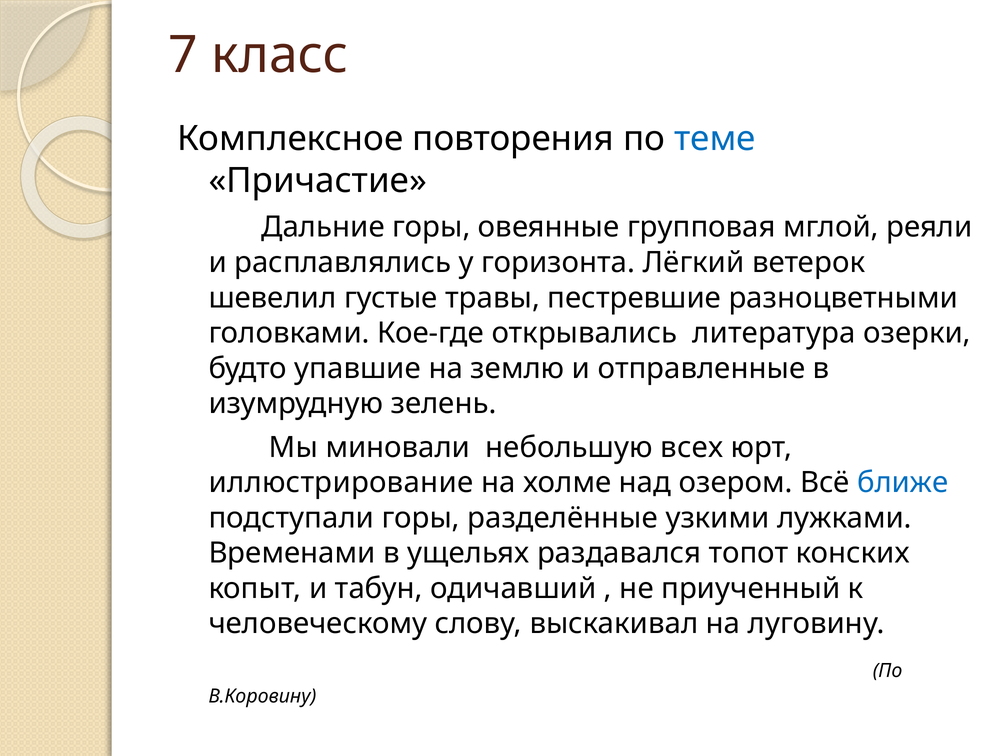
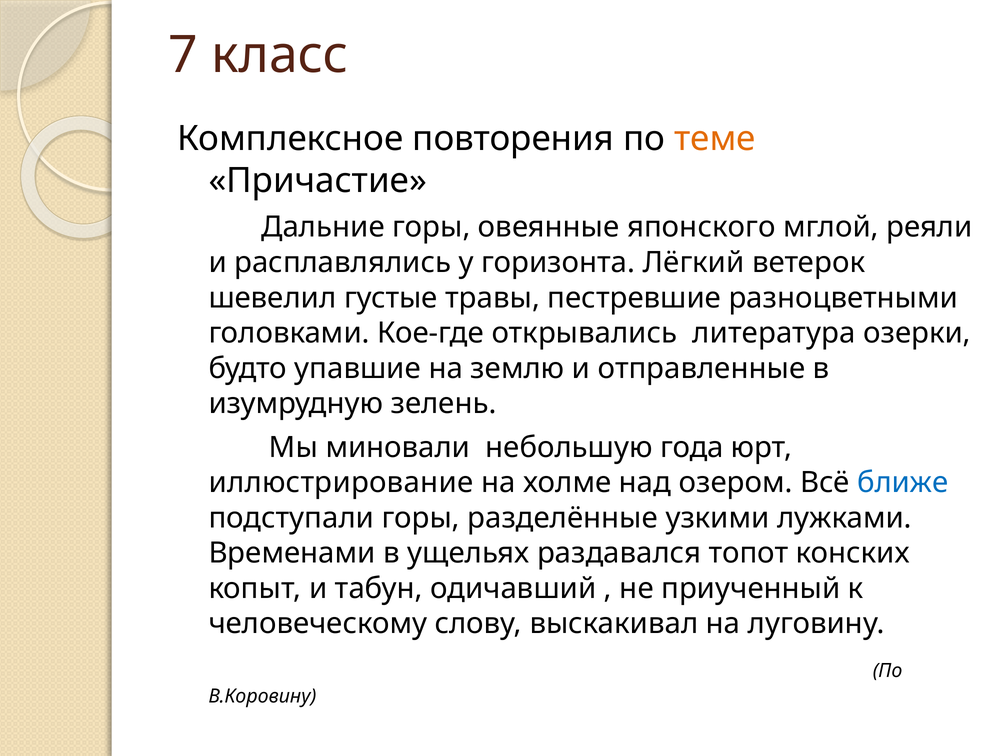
теме colour: blue -> orange
групповая: групповая -> японского
всех: всех -> года
